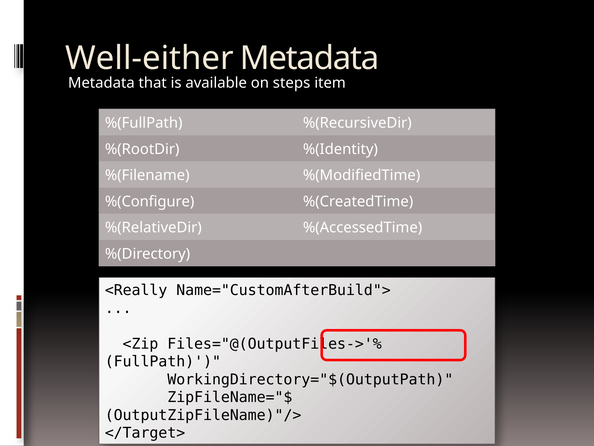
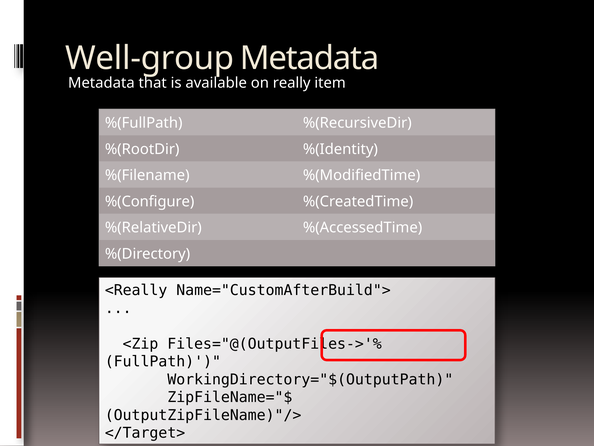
Well-either: Well-either -> Well-group
steps: steps -> really
